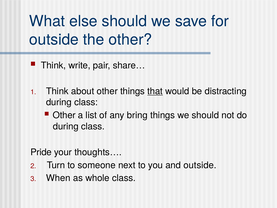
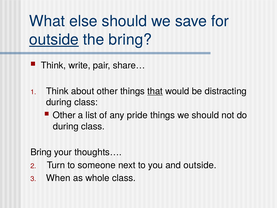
outside at (54, 40) underline: none -> present
the other: other -> bring
bring: bring -> pride
Pride at (41, 152): Pride -> Bring
